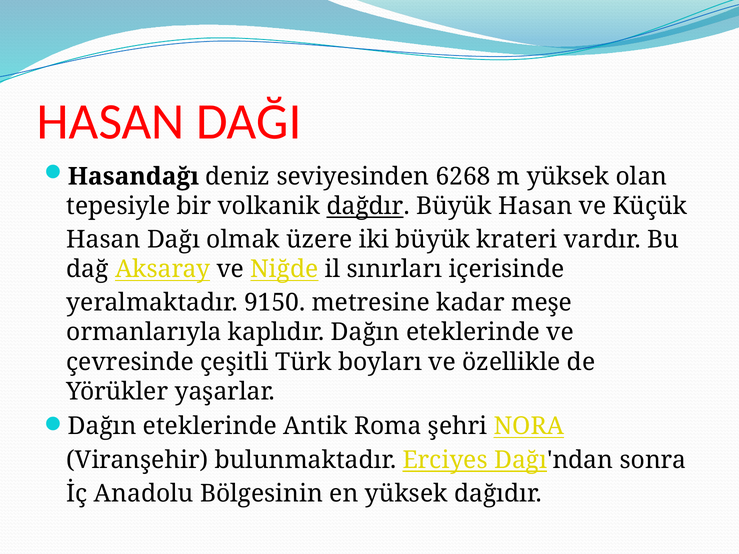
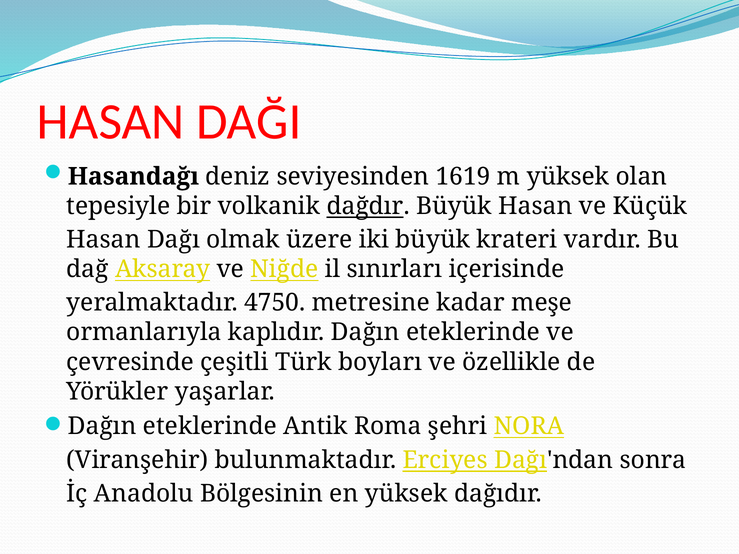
6268: 6268 -> 1619
9150: 9150 -> 4750
